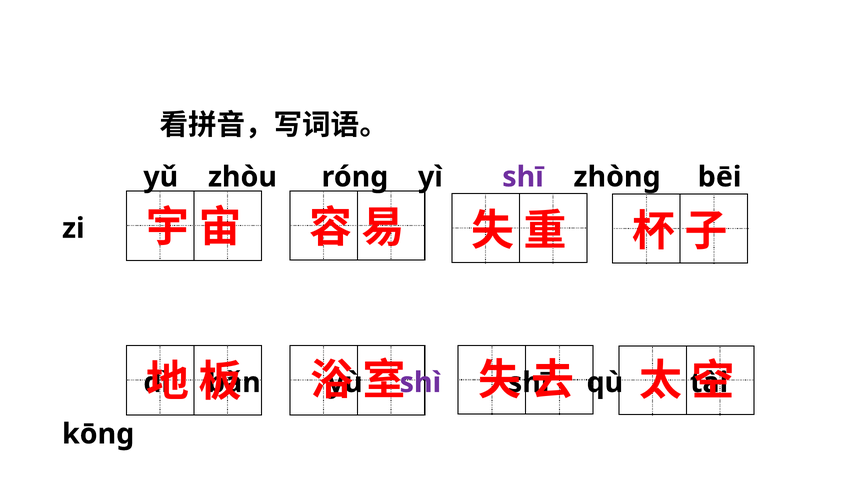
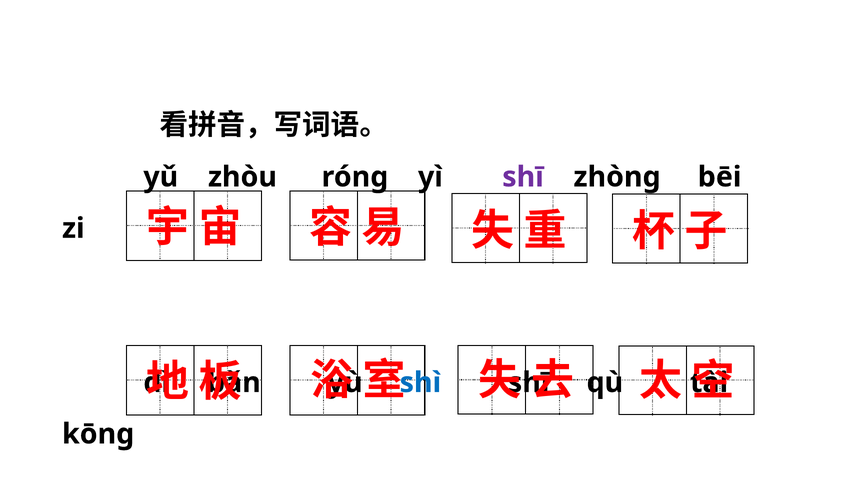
shì colour: purple -> blue
